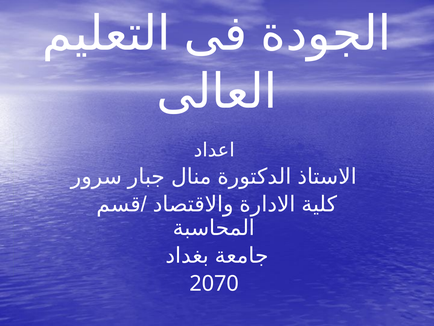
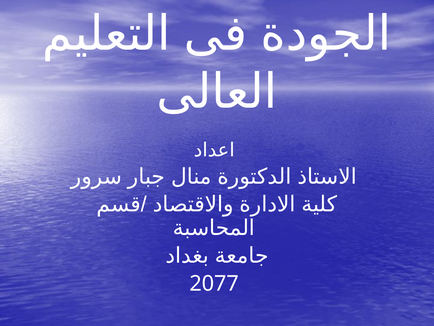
2070: 2070 -> 2077
